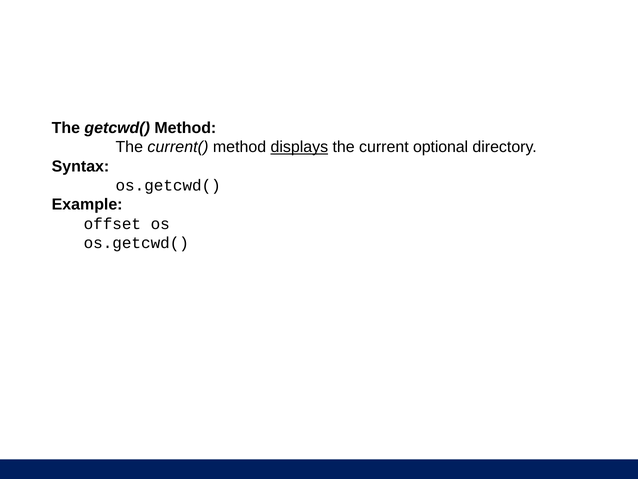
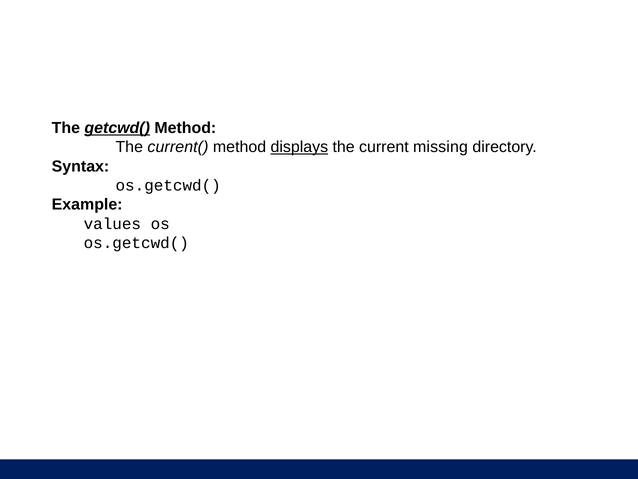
getcwd( underline: none -> present
optional: optional -> missing
offset: offset -> values
